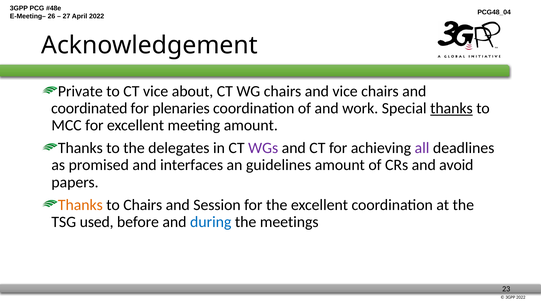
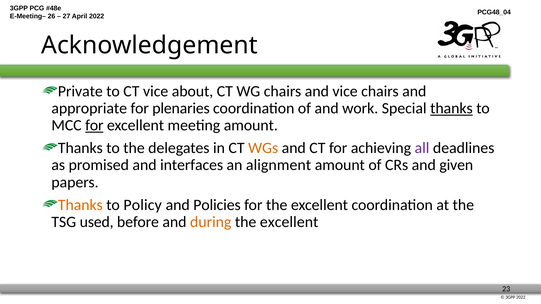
coordinated: coordinated -> appropriate
for at (94, 126) underline: none -> present
WGs colour: purple -> orange
guidelines: guidelines -> alignment
avoid: avoid -> given
to Chairs: Chairs -> Policy
Session: Session -> Policies
during colour: blue -> orange
meetings at (289, 222): meetings -> excellent
